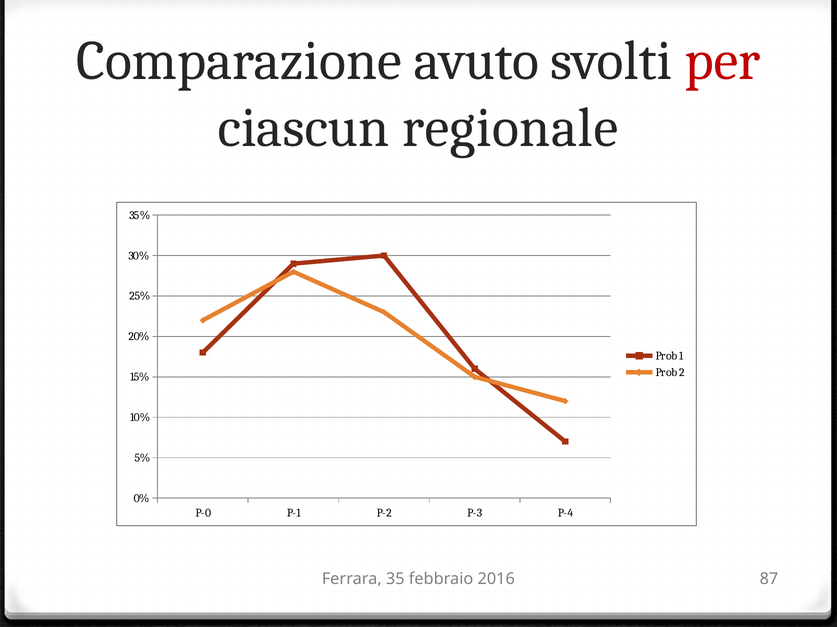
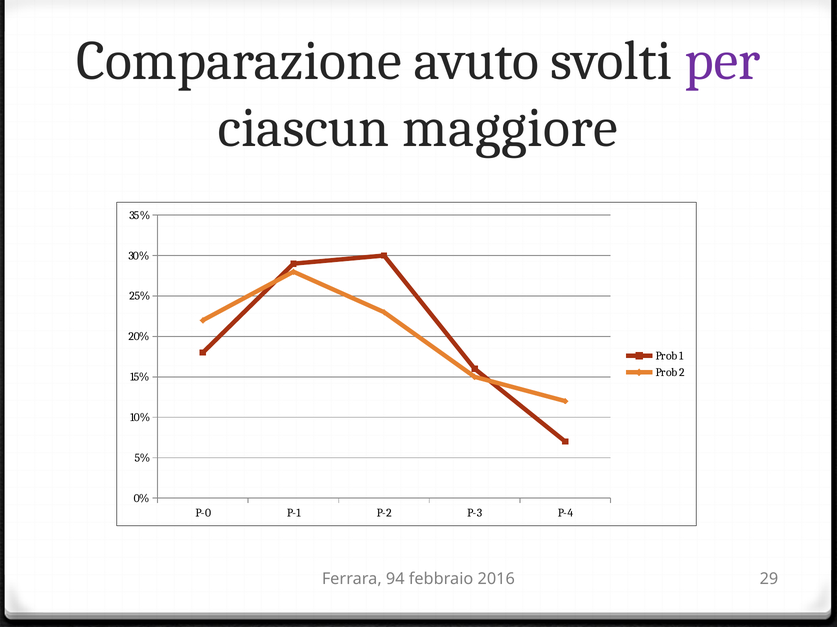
per colour: red -> purple
regionale: regionale -> maggiore
35: 35 -> 94
87: 87 -> 29
